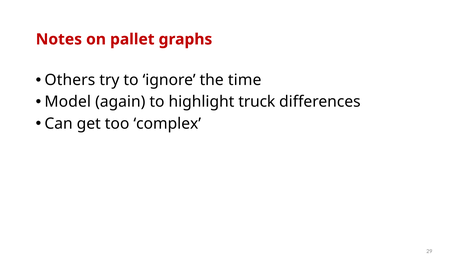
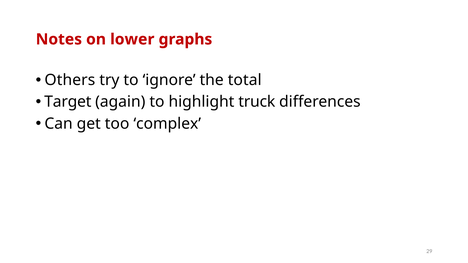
pallet: pallet -> lower
time: time -> total
Model: Model -> Target
